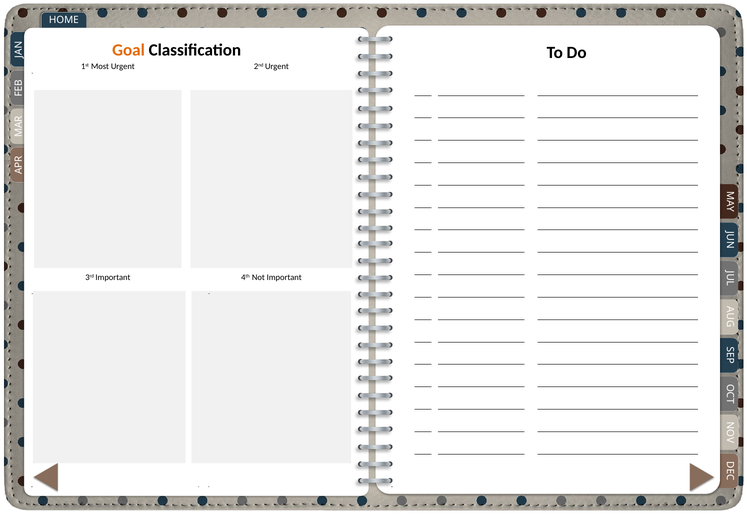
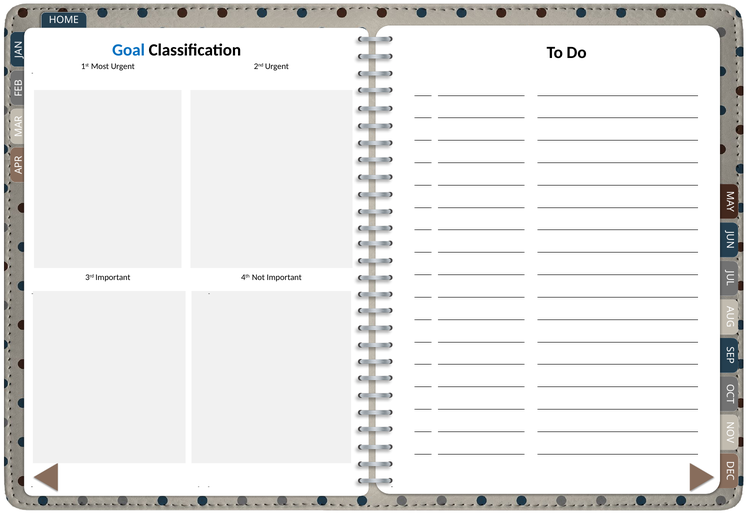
Goal colour: orange -> blue
